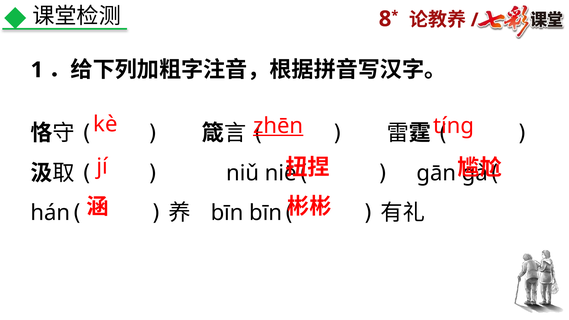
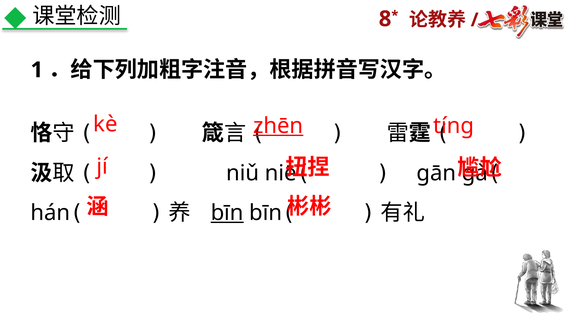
bīn at (227, 213) underline: none -> present
